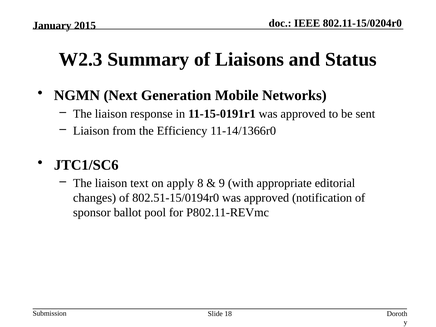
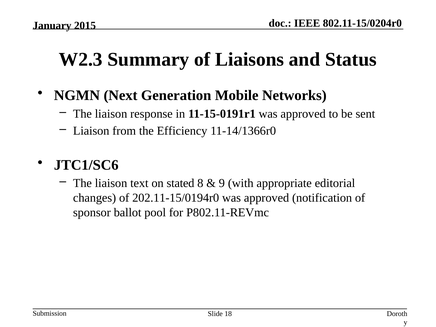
apply: apply -> stated
802.51-15/0194r0: 802.51-15/0194r0 -> 202.11-15/0194r0
